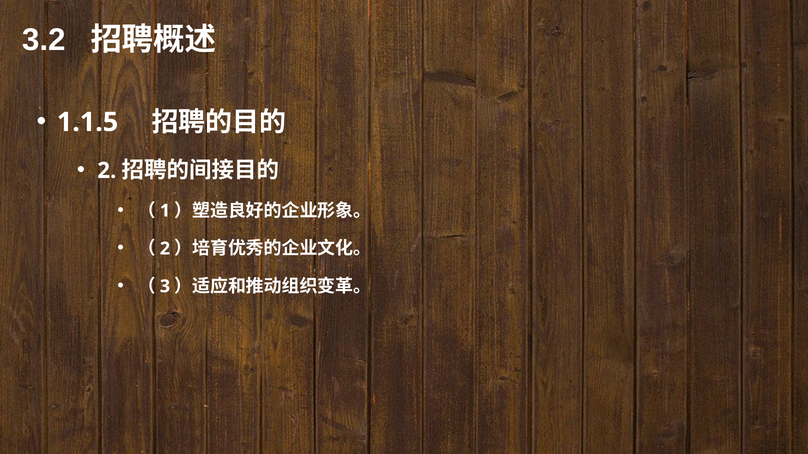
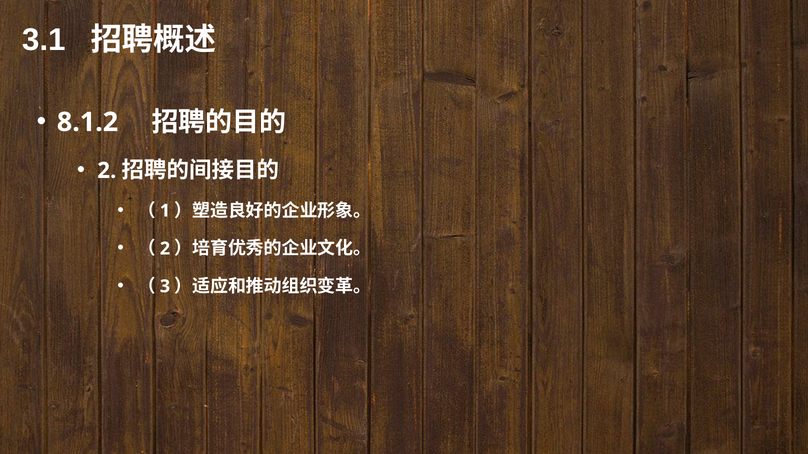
3.2: 3.2 -> 3.1
1.1.5: 1.1.5 -> 8.1.2
